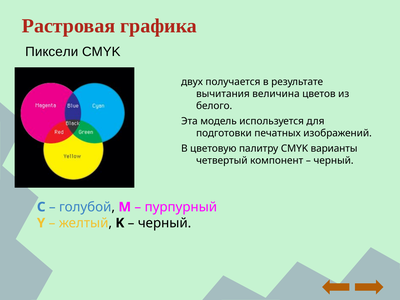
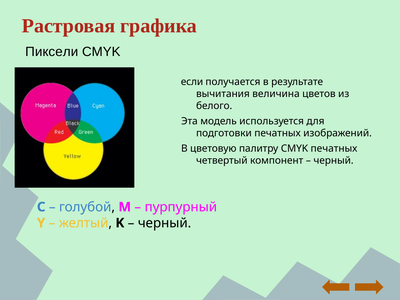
двух: двух -> если
CMYK варианты: варианты -> печатных
